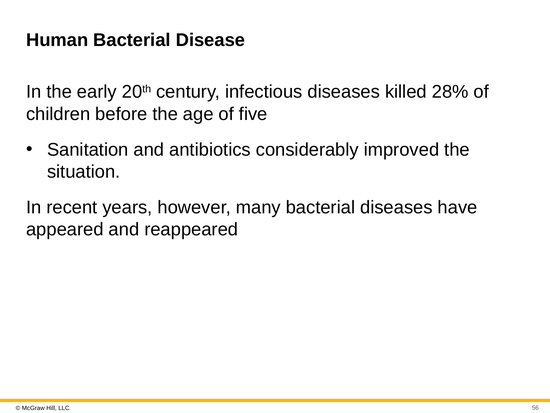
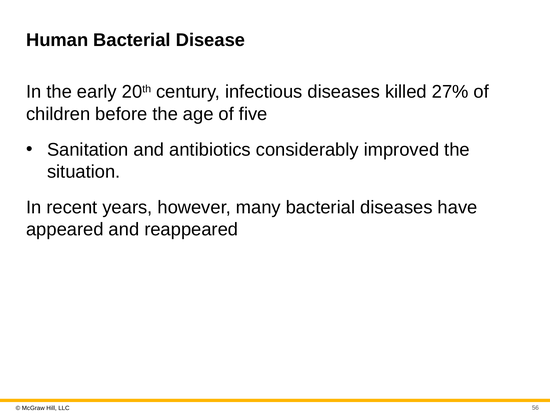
28%: 28% -> 27%
